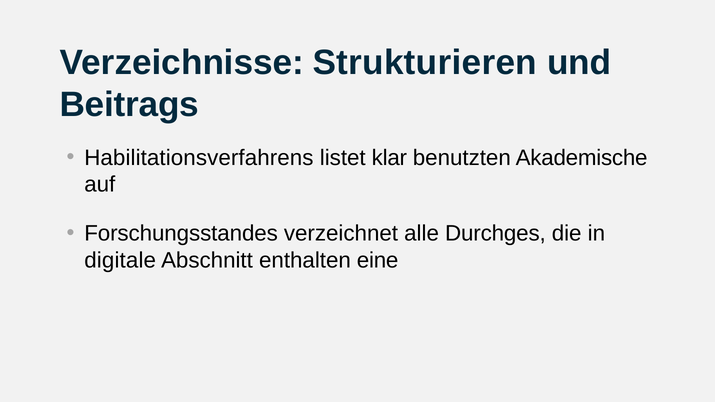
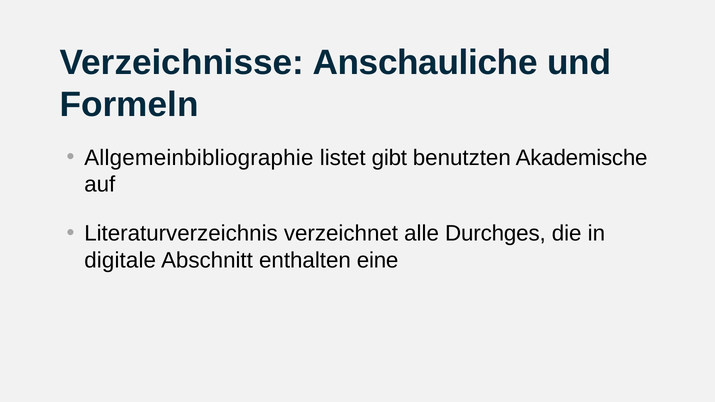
Strukturieren: Strukturieren -> Anschauliche
Beitrags: Beitrags -> Formeln
Habilitationsverfahrens: Habilitationsverfahrens -> Allgemeinbibliographie
klar: klar -> gibt
Forschungsstandes: Forschungsstandes -> Literaturverzeichnis
